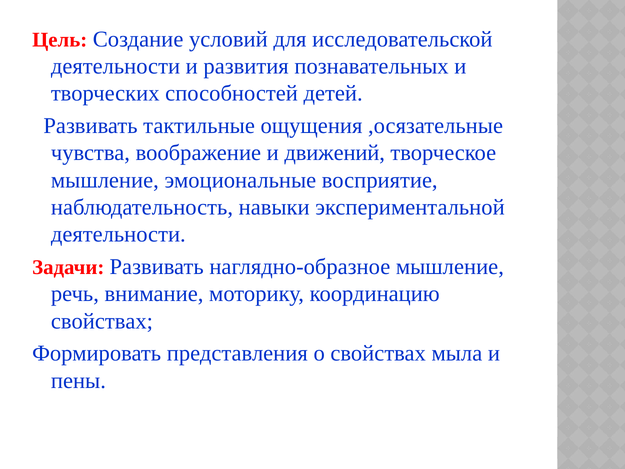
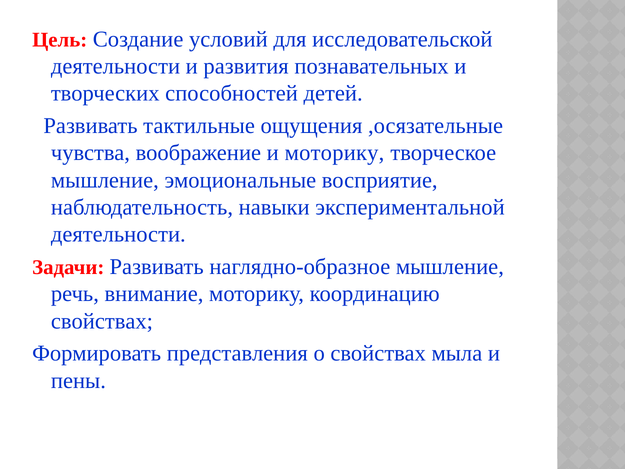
и движений: движений -> моторику
